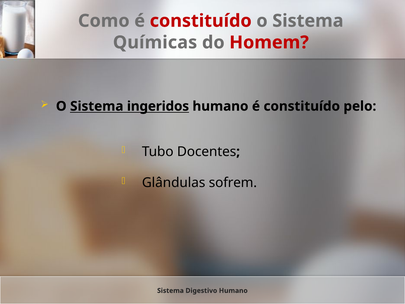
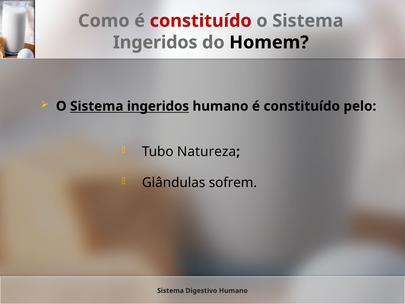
Químicas at (155, 42): Químicas -> Ingeridos
Homem colour: red -> black
Docentes: Docentes -> Natureza
